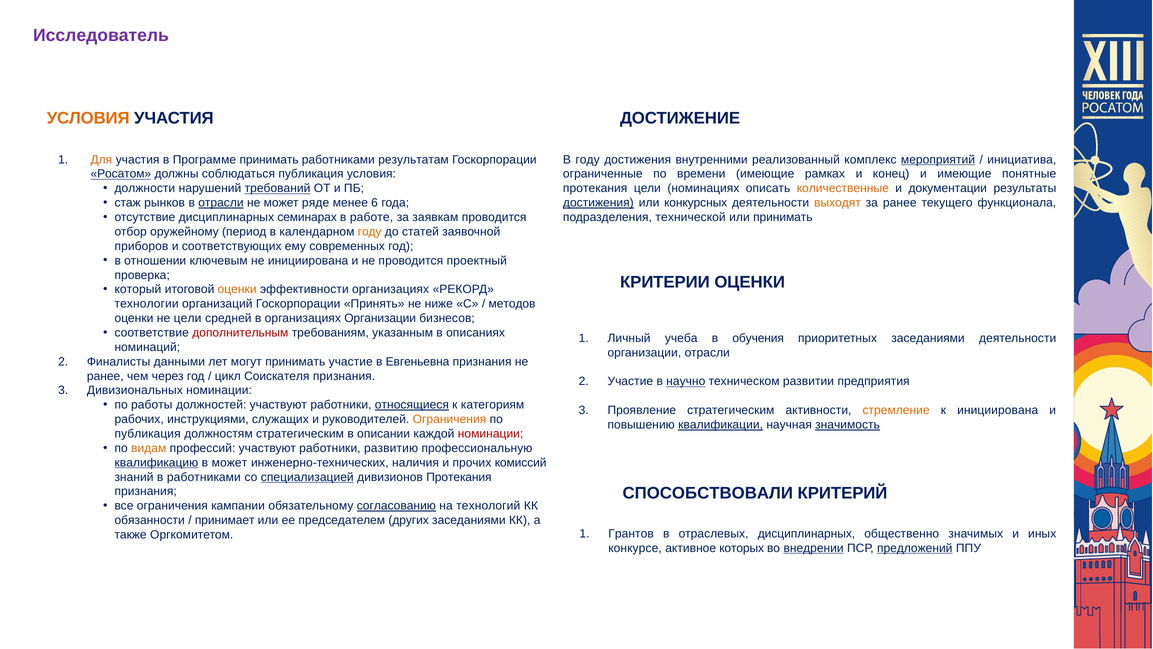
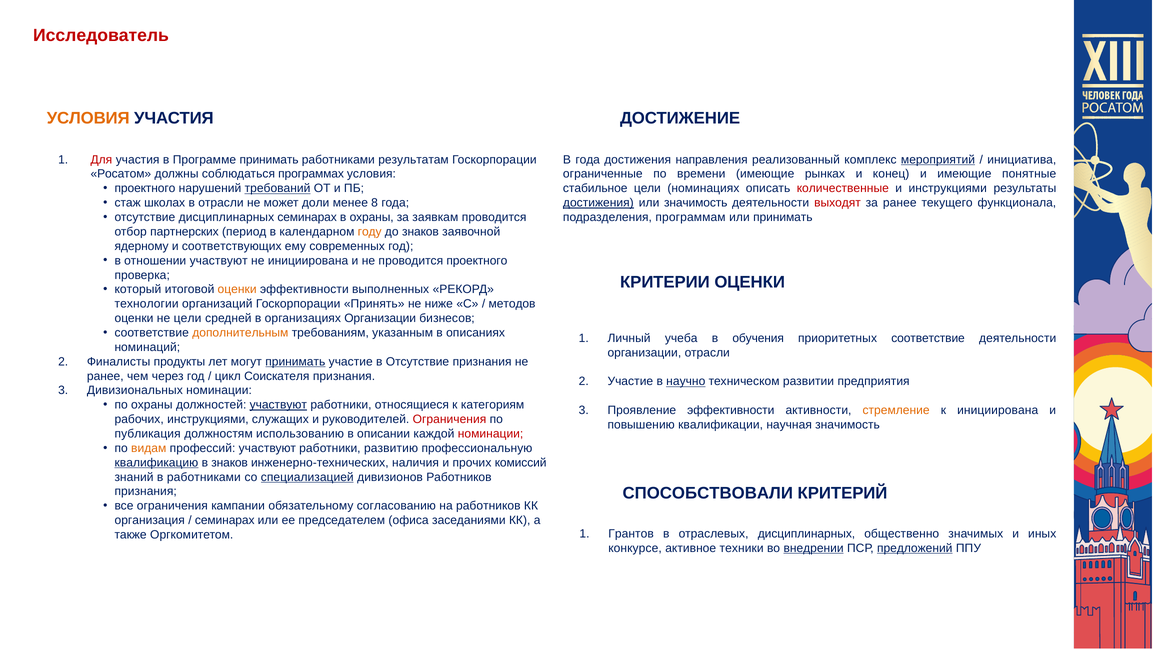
Исследователь colour: purple -> red
Для colour: orange -> red
В году: году -> года
внутренними: внутренними -> направления
Росатом underline: present -> none
соблюдаться публикация: публикация -> программах
рамках: рамках -> рынках
должности at (145, 188): должности -> проектного
протекания at (595, 188): протекания -> стабильное
количественные colour: orange -> red
и документации: документации -> инструкциями
рынков: рынков -> школах
отрасли at (221, 203) underline: present -> none
ряде: ряде -> доли
6: 6 -> 8
или конкурсных: конкурсных -> значимость
выходят colour: orange -> red
в работе: работе -> охраны
технической: технической -> программам
оружейному: оружейному -> партнерских
до статей: статей -> знаков
приборов: приборов -> ядерному
отношении ключевым: ключевым -> участвуют
проводится проектный: проектный -> проектного
эффективности организациях: организациях -> выполненных
дополнительным colour: red -> orange
приоритетных заседаниями: заседаниями -> соответствие
данными: данными -> продукты
принимать at (295, 361) underline: none -> present
в Евгеньевна: Евгеньевна -> Отсутствие
по работы: работы -> охраны
участвуют at (278, 405) underline: none -> present
относящиеся underline: present -> none
Проявление стратегическим: стратегическим -> эффективности
Ограничения at (449, 419) colour: orange -> red
квалификации underline: present -> none
значимость at (847, 424) underline: present -> none
должностям стратегическим: стратегическим -> использованию
в может: может -> знаков
дивизионов Протекания: Протекания -> Работников
согласованию underline: present -> none
на технологий: технологий -> работников
обязанности: обязанности -> организация
принимает at (225, 520): принимает -> семинарах
других: других -> офиса
которых: которых -> техники
